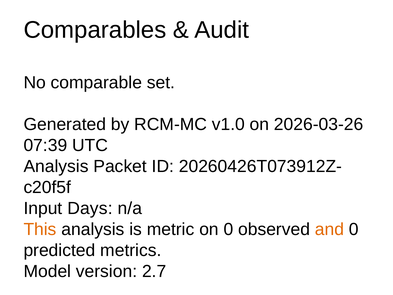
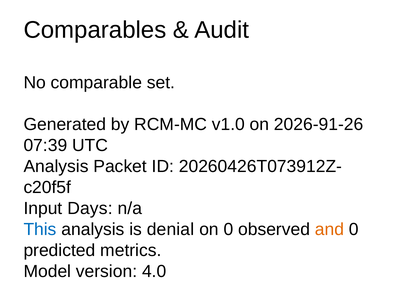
2026-03-26: 2026-03-26 -> 2026-91-26
This colour: orange -> blue
metric: metric -> denial
2.7: 2.7 -> 4.0
